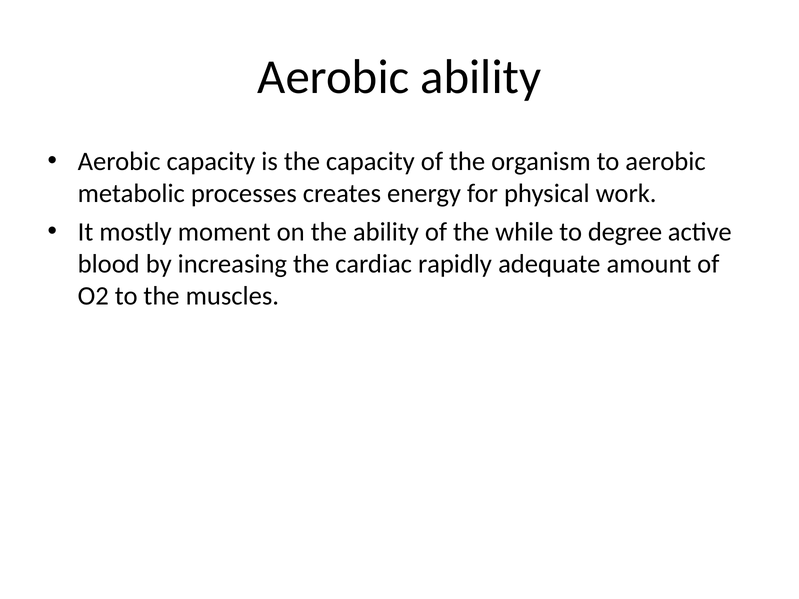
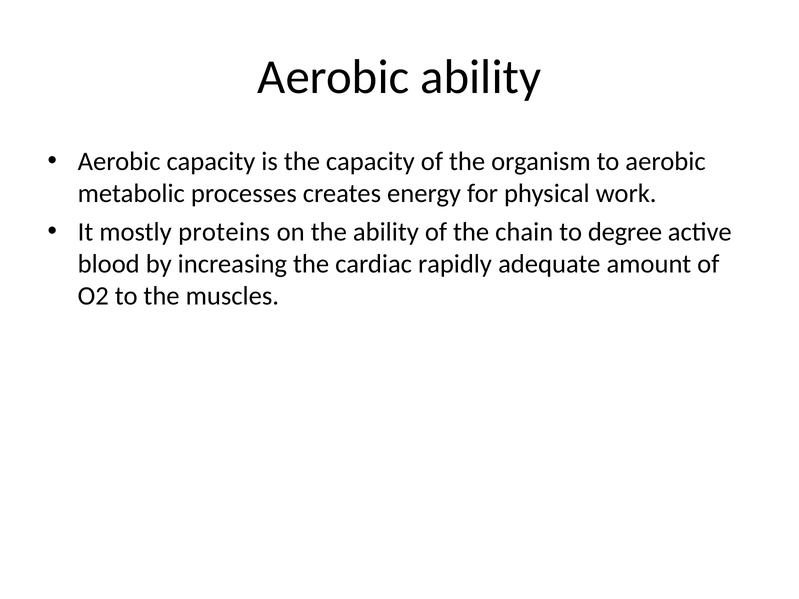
moment: moment -> proteins
while: while -> chain
